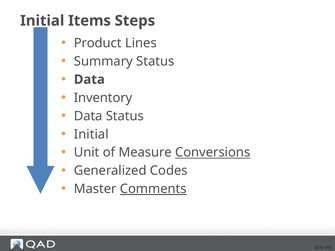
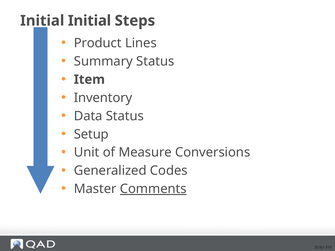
Items at (89, 21): Items -> Initial
Data at (89, 80): Data -> Item
Initial at (91, 134): Initial -> Setup
Conversions underline: present -> none
